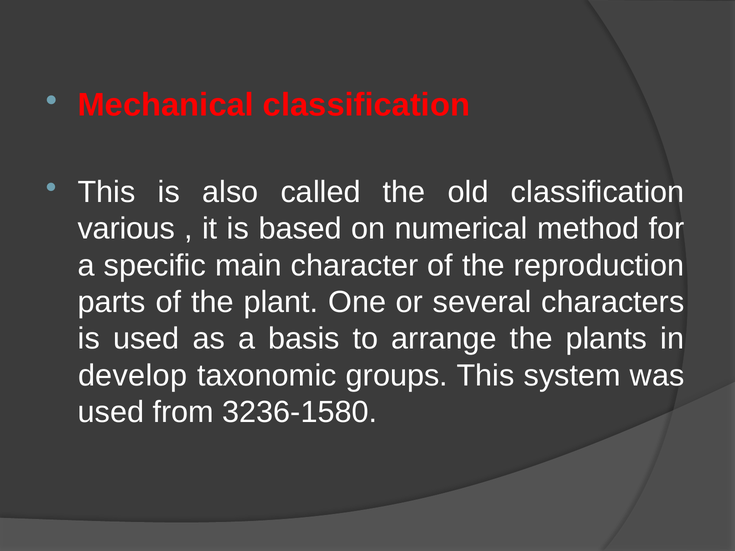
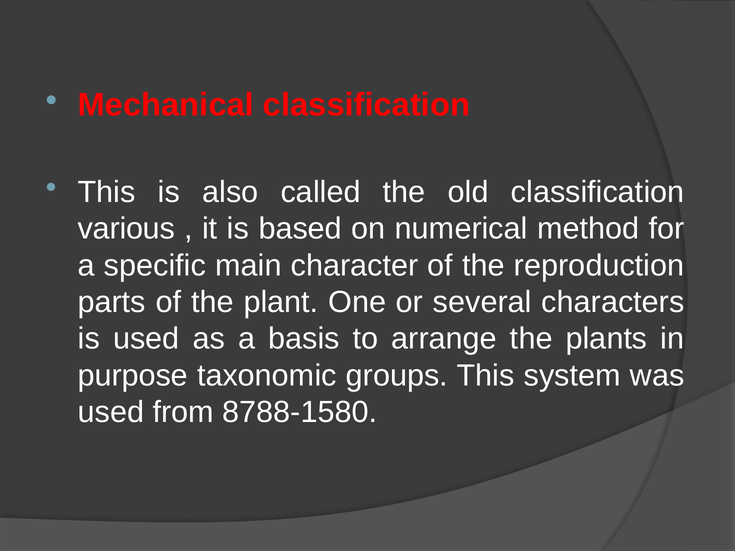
develop: develop -> purpose
3236-1580: 3236-1580 -> 8788-1580
